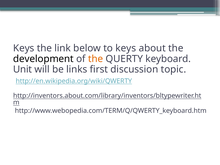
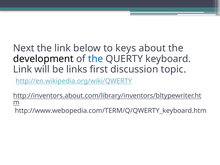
Keys at (24, 48): Keys -> Next
the at (96, 59) colour: orange -> blue
Unit at (23, 69): Unit -> Link
